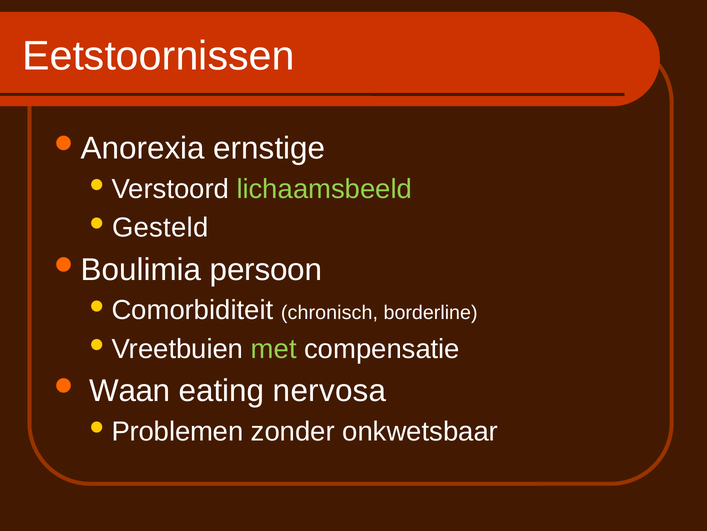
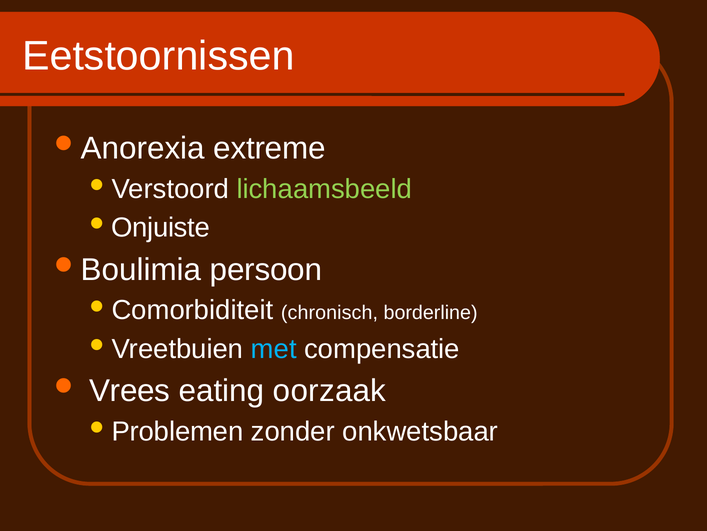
ernstige: ernstige -> extreme
Gesteld: Gesteld -> Onjuiste
met colour: light green -> light blue
Waan: Waan -> Vrees
nervosa: nervosa -> oorzaak
